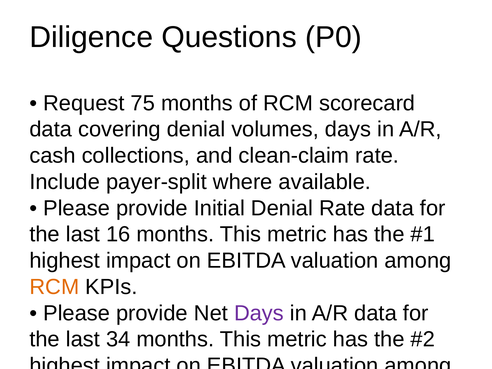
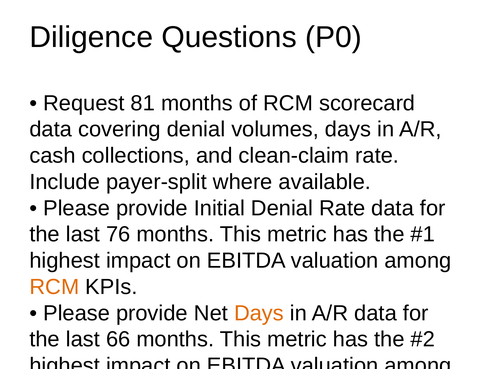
75: 75 -> 81
16: 16 -> 76
Days at (259, 313) colour: purple -> orange
34: 34 -> 66
